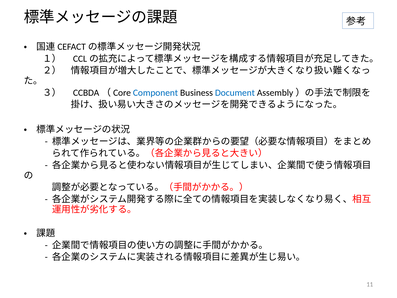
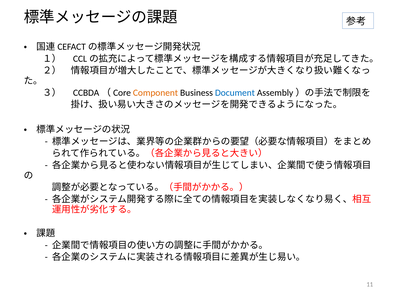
Component colour: blue -> orange
